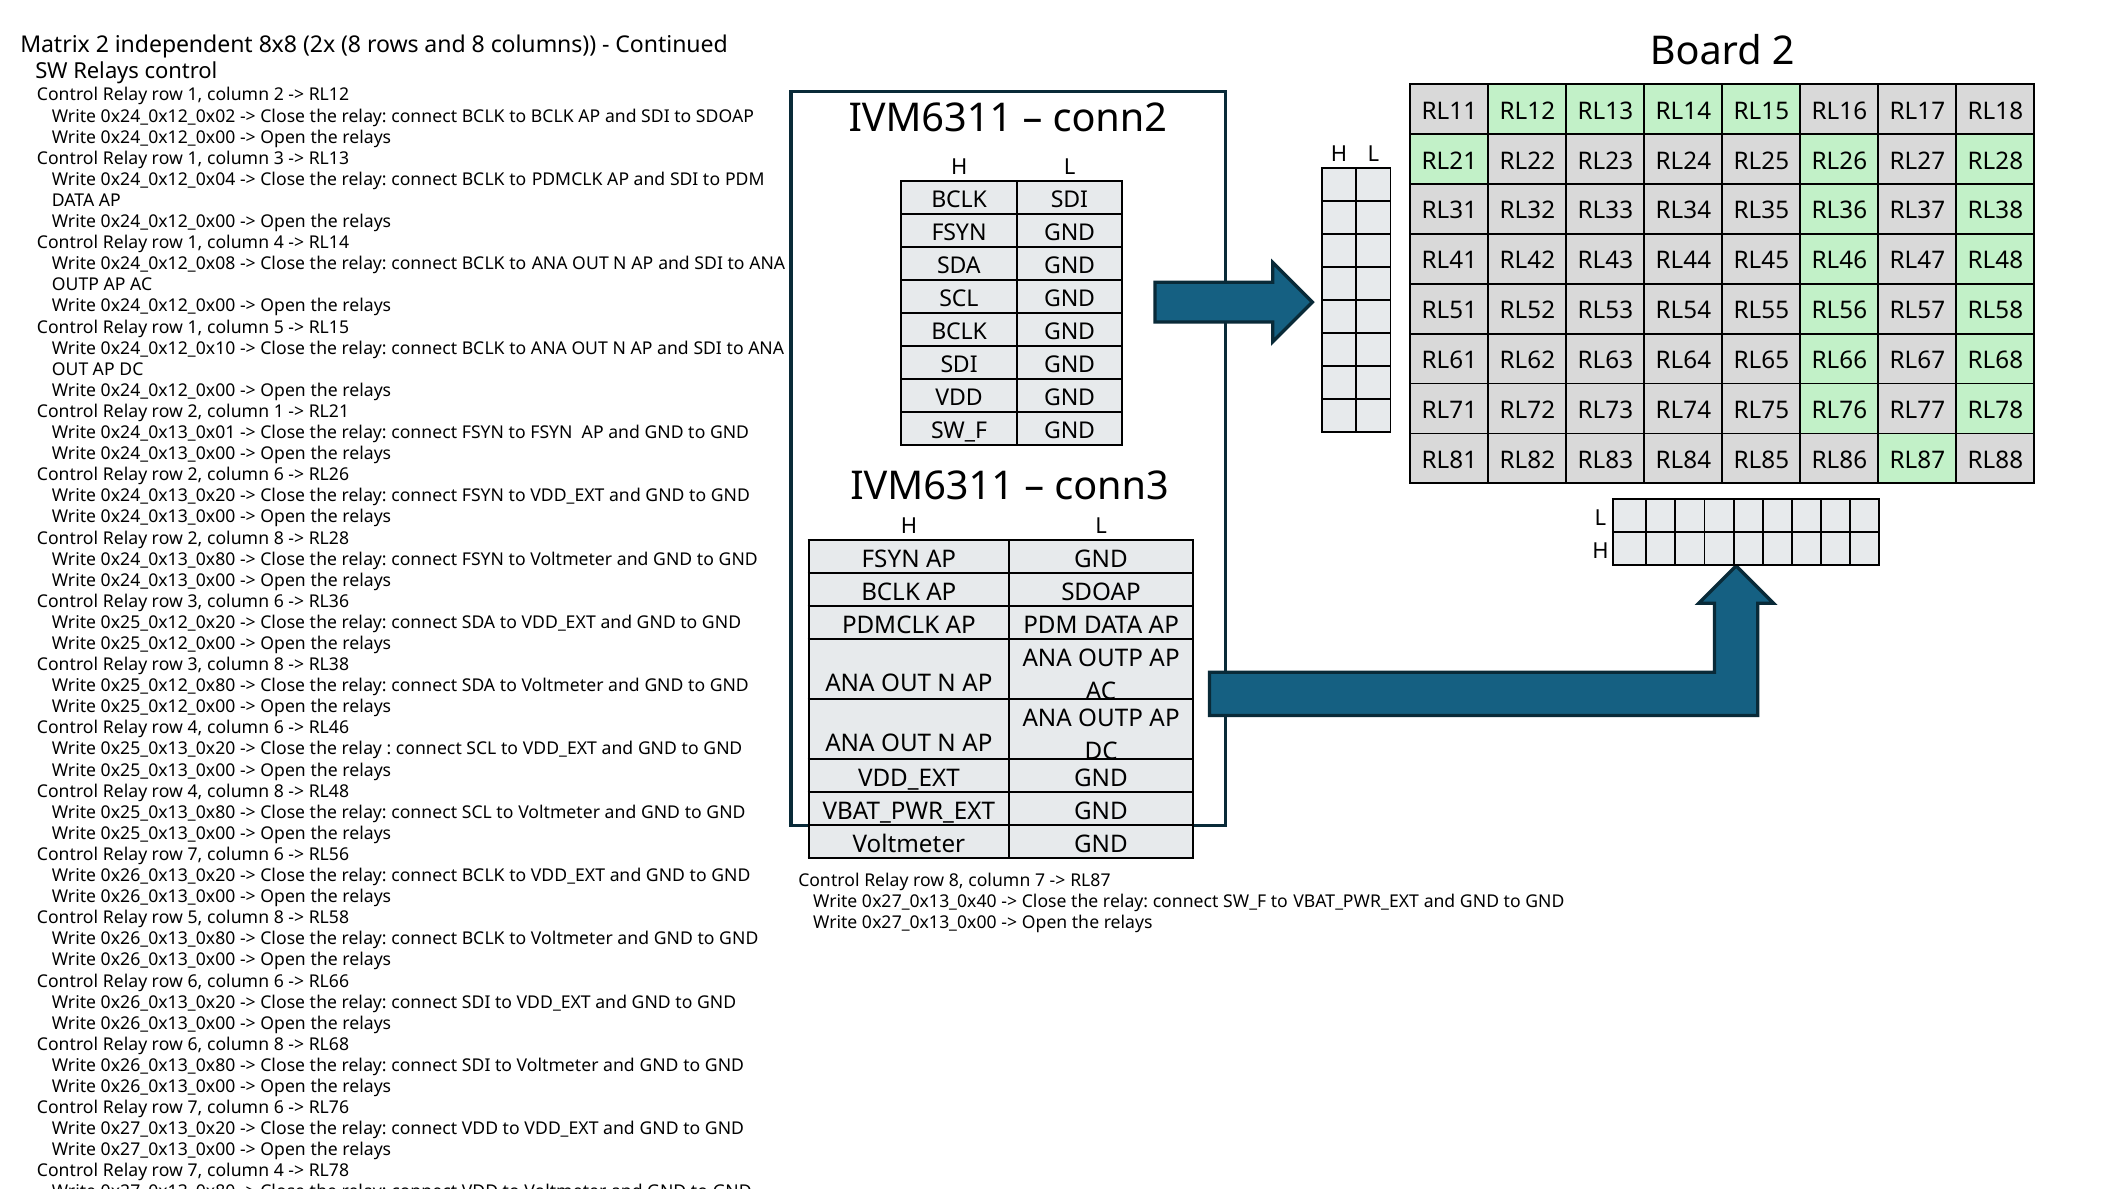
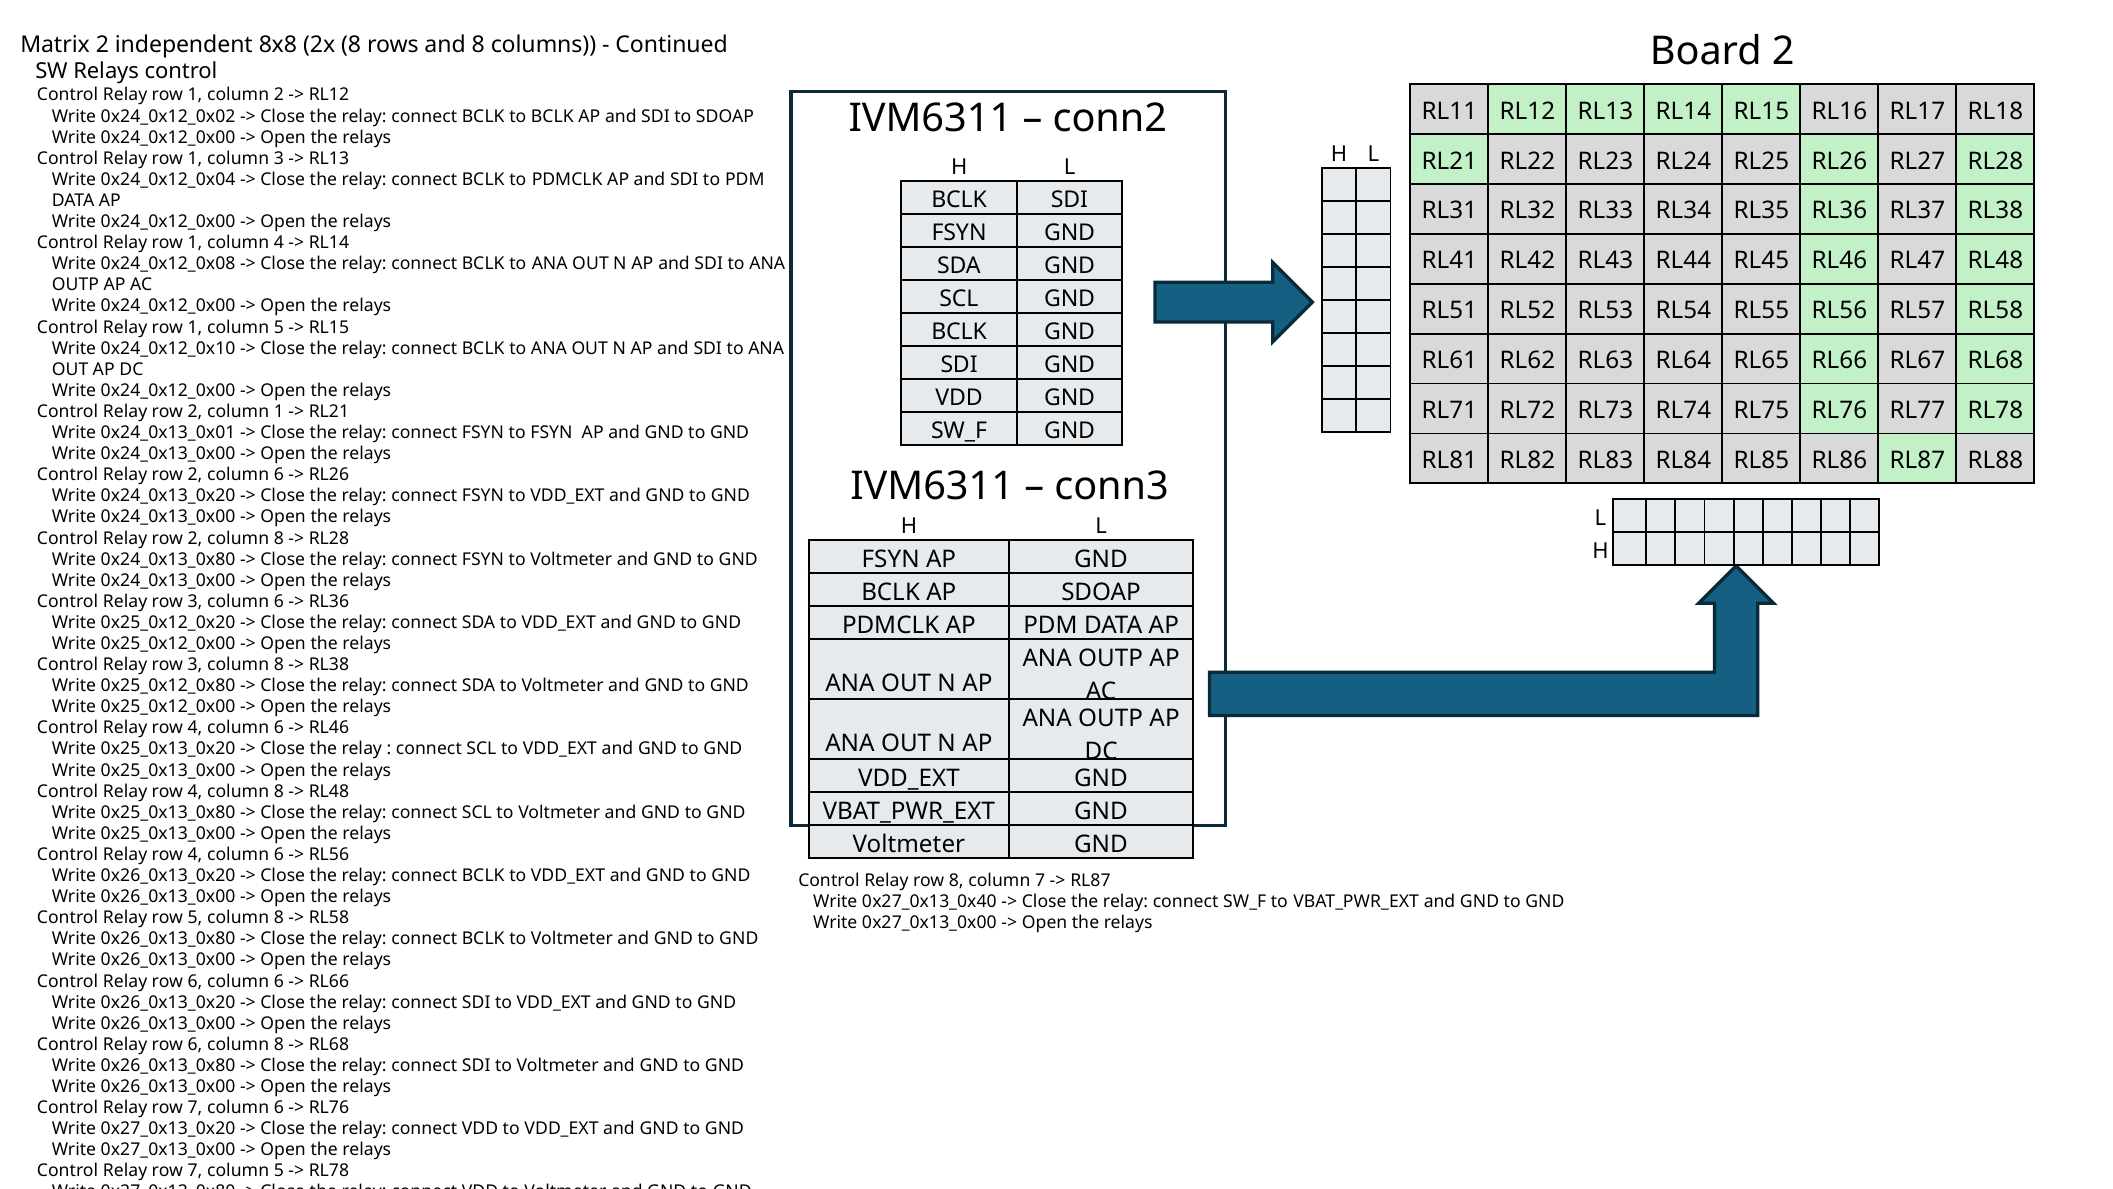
7 at (195, 854): 7 -> 4
7 column 4: 4 -> 5
